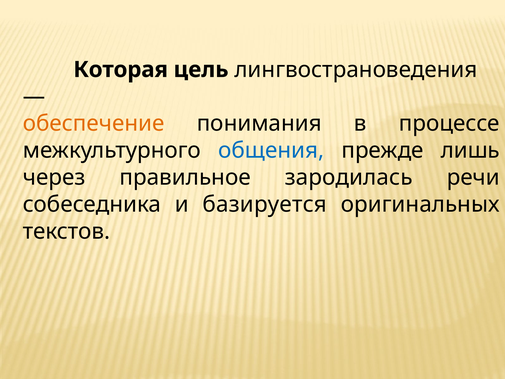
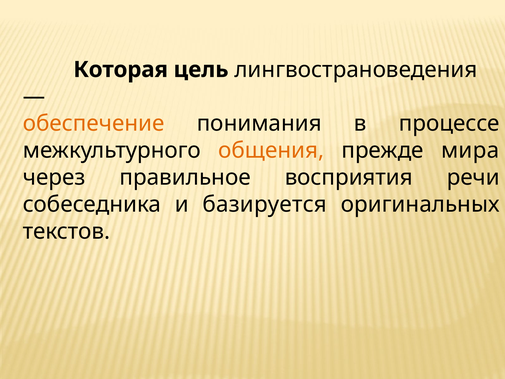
общения colour: blue -> orange
лишь: лишь -> мира
зародилась: зародилась -> восприятия
